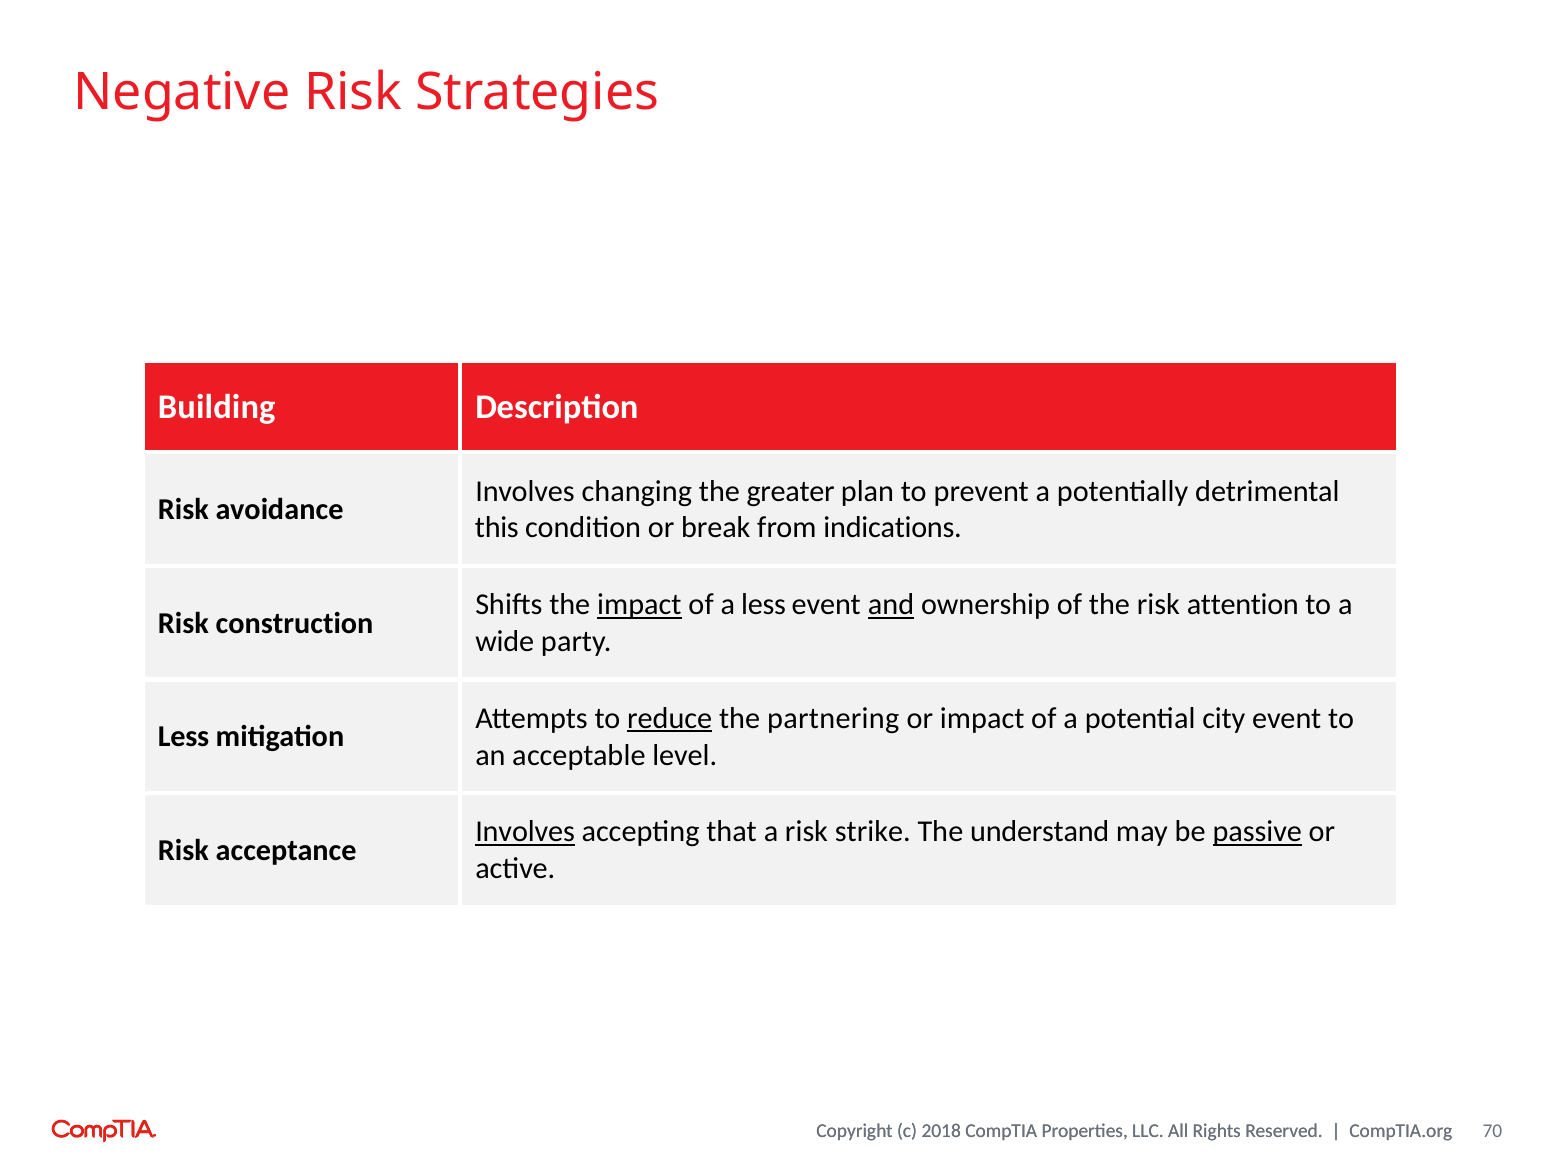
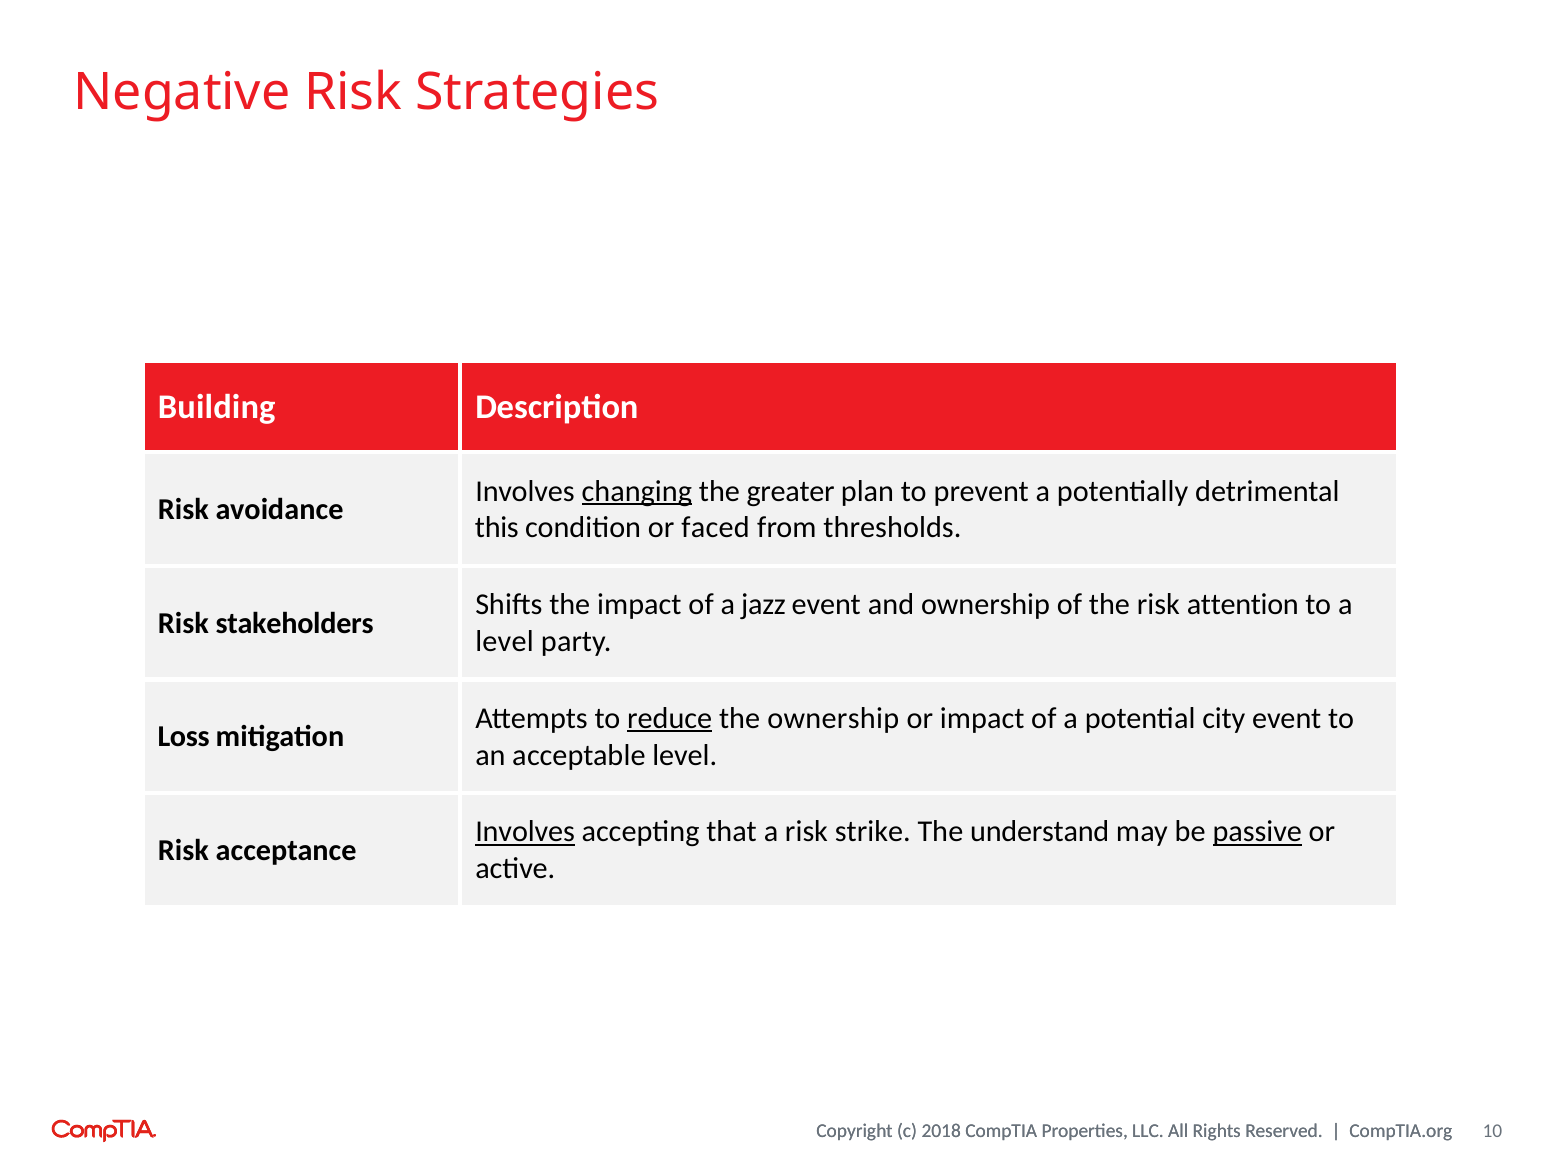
changing underline: none -> present
break: break -> faced
indications: indications -> thresholds
impact at (639, 605) underline: present -> none
a less: less -> jazz
and underline: present -> none
construction: construction -> stakeholders
wide at (505, 641): wide -> level
the partnering: partnering -> ownership
Less at (184, 736): Less -> Loss
70: 70 -> 10
